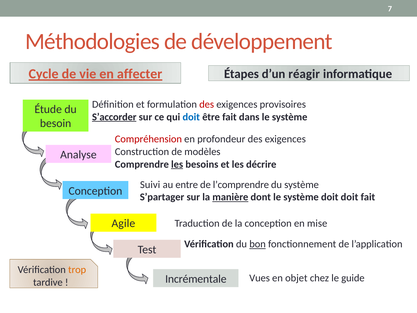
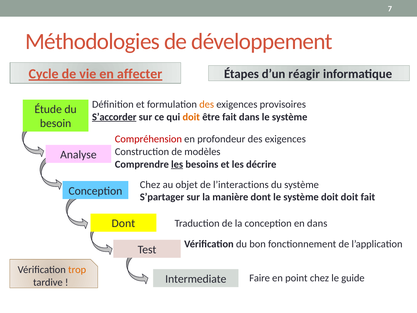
des at (207, 104) colour: red -> orange
doit at (191, 117) colour: blue -> orange
Suivi at (150, 184): Suivi -> Chez
entre: entre -> objet
l’comprendre: l’comprendre -> l’interactions
manière underline: present -> none
Agile at (123, 223): Agile -> Dont
en mise: mise -> dans
bon underline: present -> none
Vues: Vues -> Faire
objet: objet -> point
Incrémentale: Incrémentale -> Intermediate
